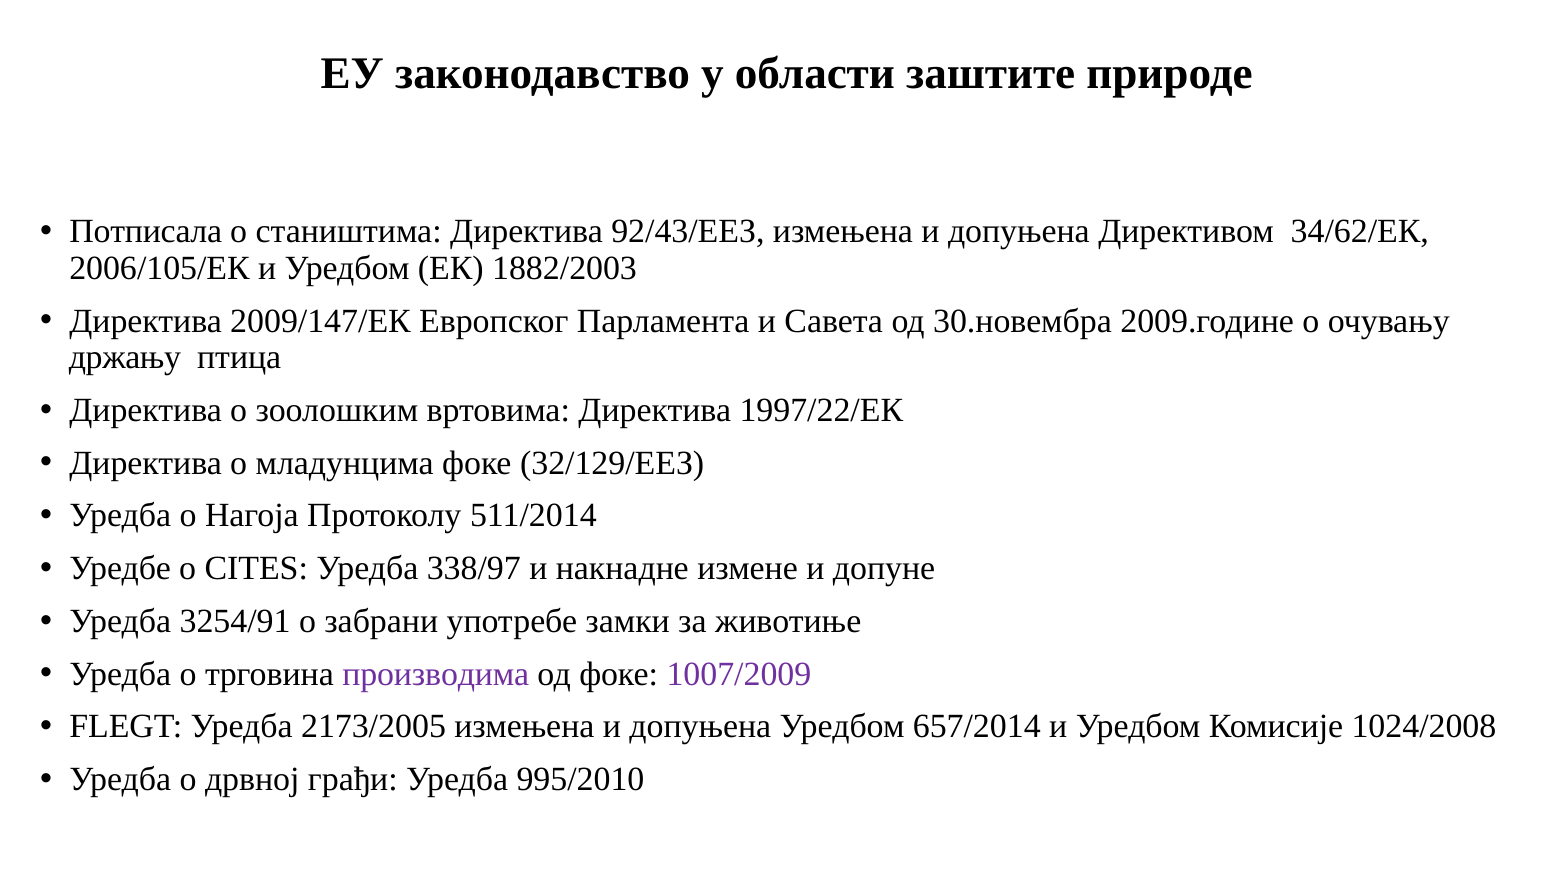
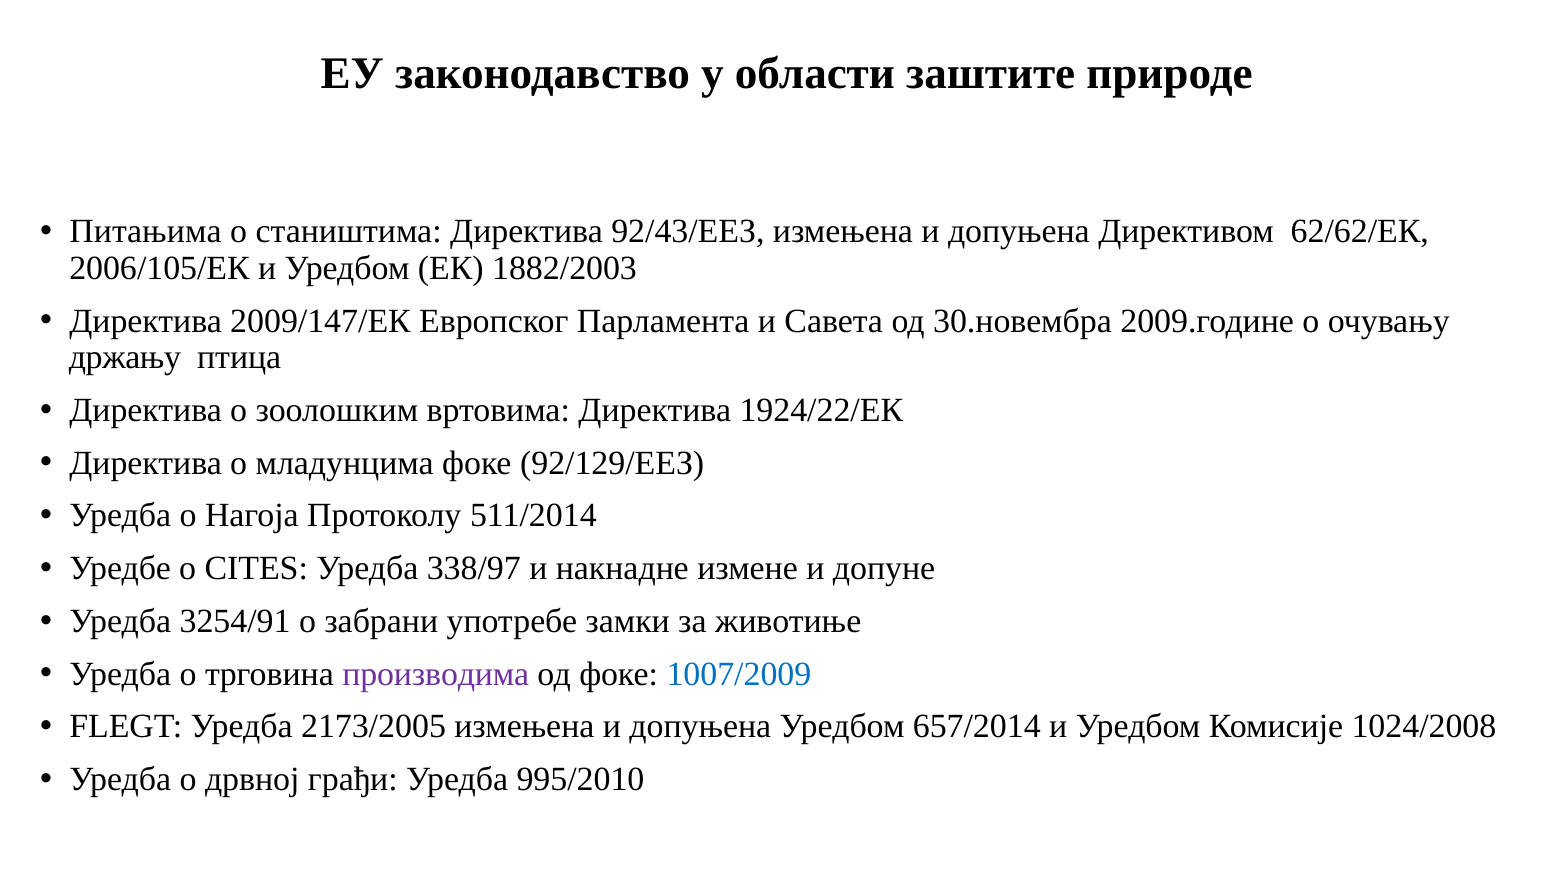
Потписала: Потписала -> Питањима
34/62/EК: 34/62/EК -> 62/62/EК
1997/22/EК: 1997/22/EК -> 1924/22/EК
32/129/EEЗ: 32/129/EEЗ -> 92/129/EEЗ
1007/2009 colour: purple -> blue
